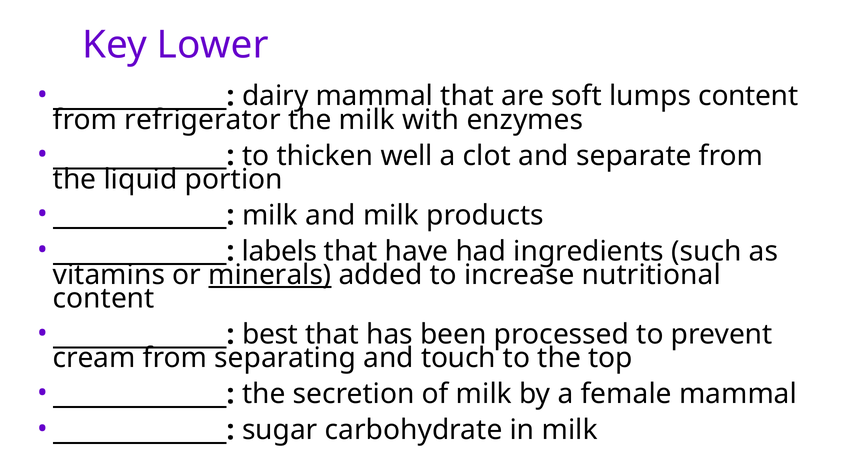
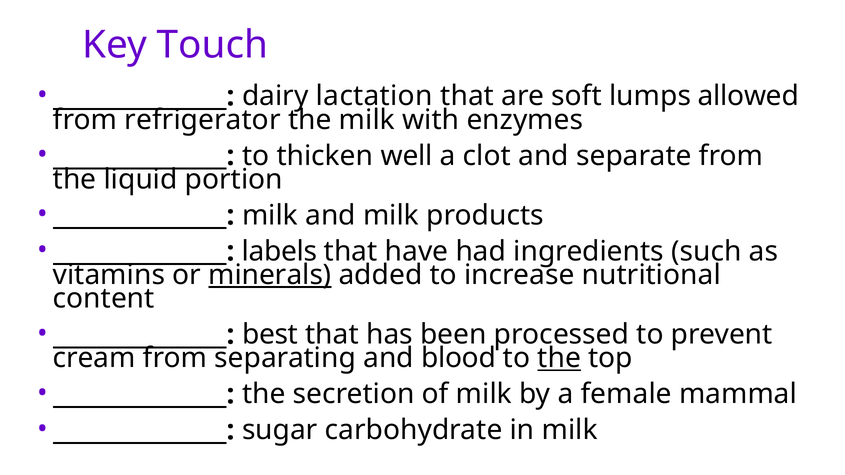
Lower: Lower -> Touch
dairy mammal: mammal -> lactation
lumps content: content -> allowed
touch: touch -> blood
the at (559, 358) underline: none -> present
